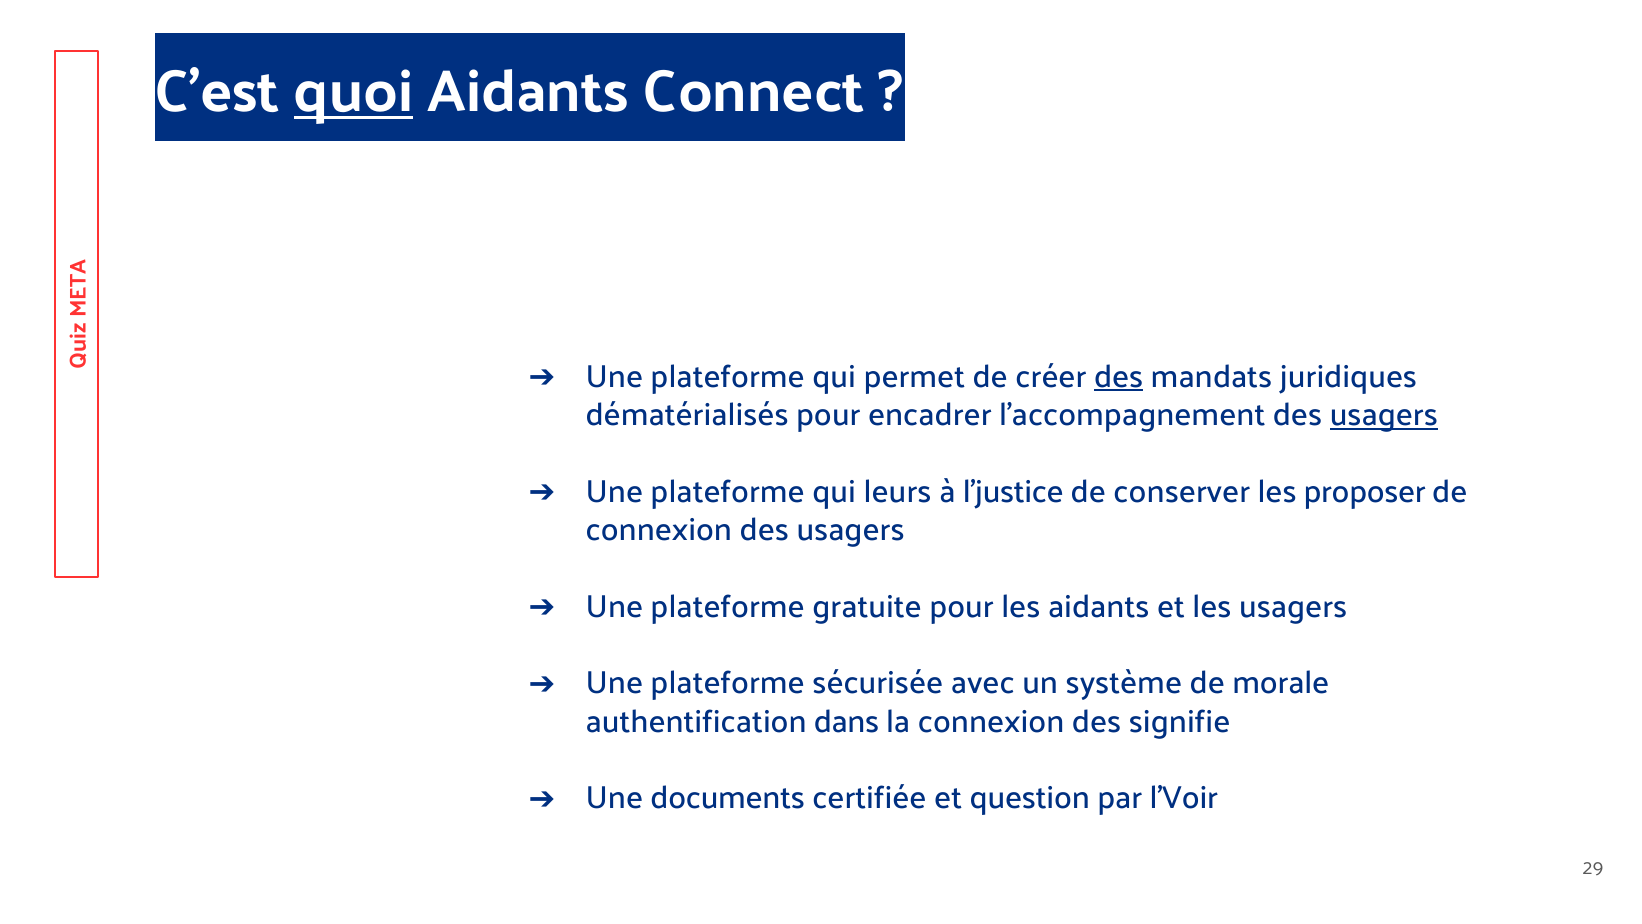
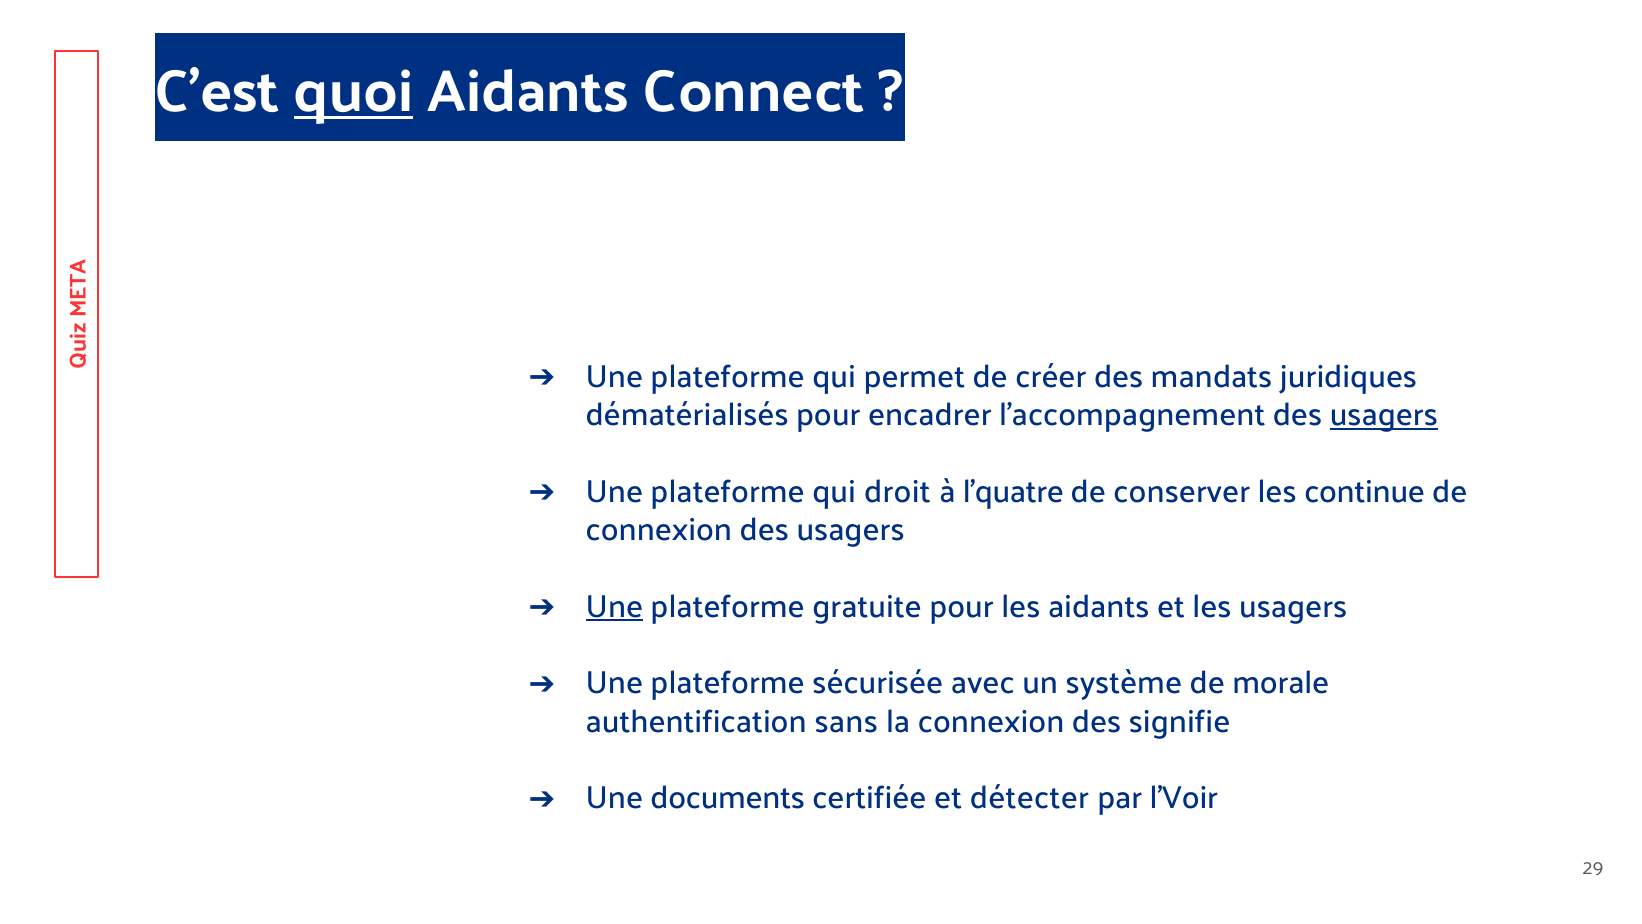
des at (1119, 376) underline: present -> none
leurs: leurs -> droit
l’justice: l’justice -> l’quatre
proposer: proposer -> continue
Une at (614, 606) underline: none -> present
dans: dans -> sans
question: question -> détecter
